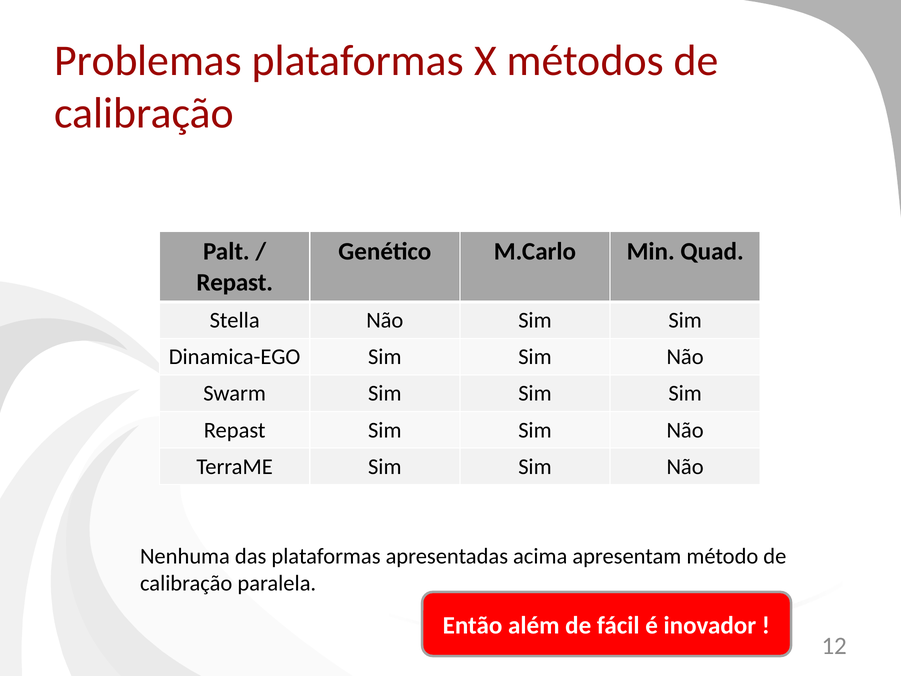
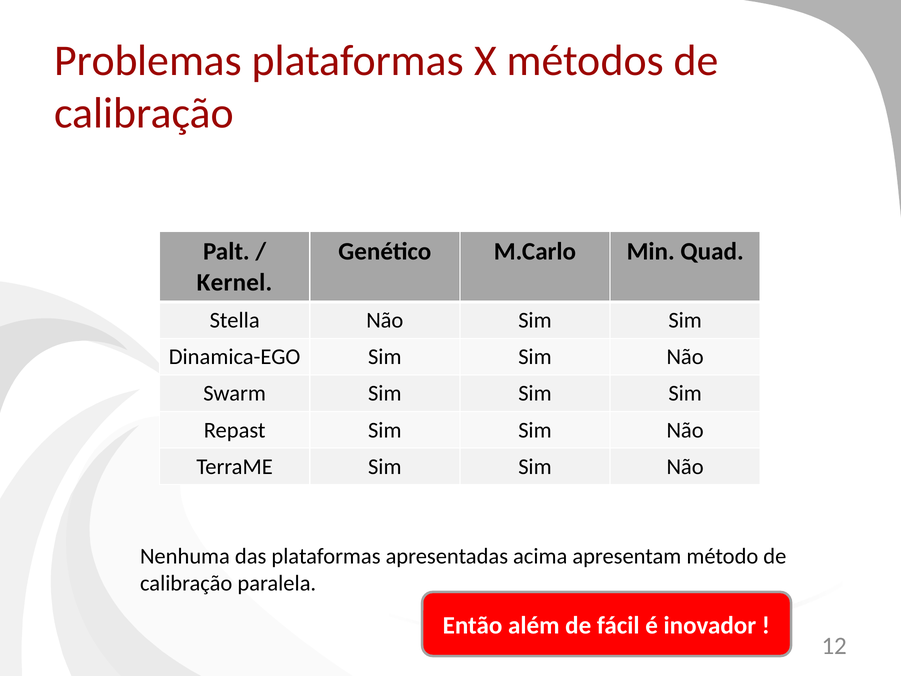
Repast at (235, 282): Repast -> Kernel
